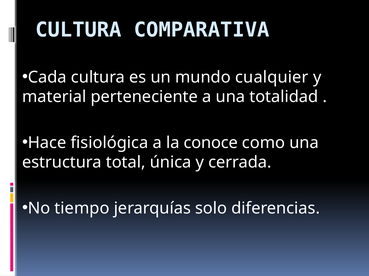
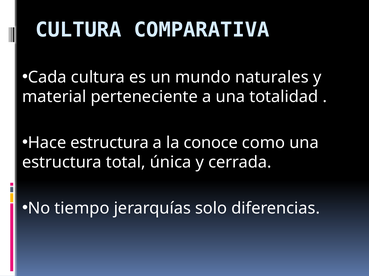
cualquier: cualquier -> naturales
Hace fisiológica: fisiológica -> estructura
